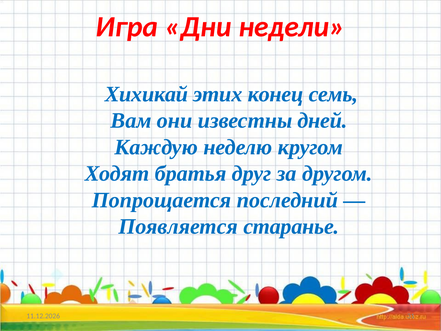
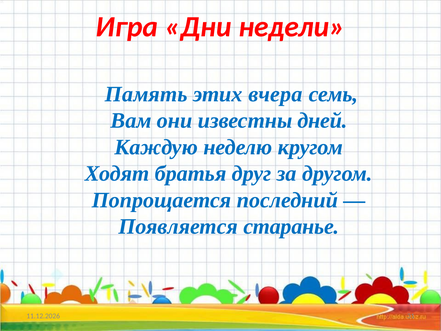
Хихикай: Хихикай -> Память
конец: конец -> вчера
